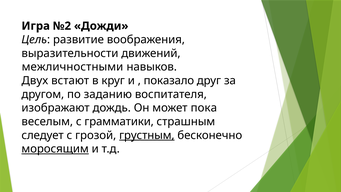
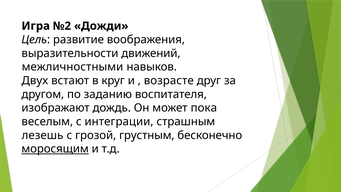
показало: показало -> возрасте
грамматики: грамматики -> интеграции
следует: следует -> лезешь
грустным underline: present -> none
